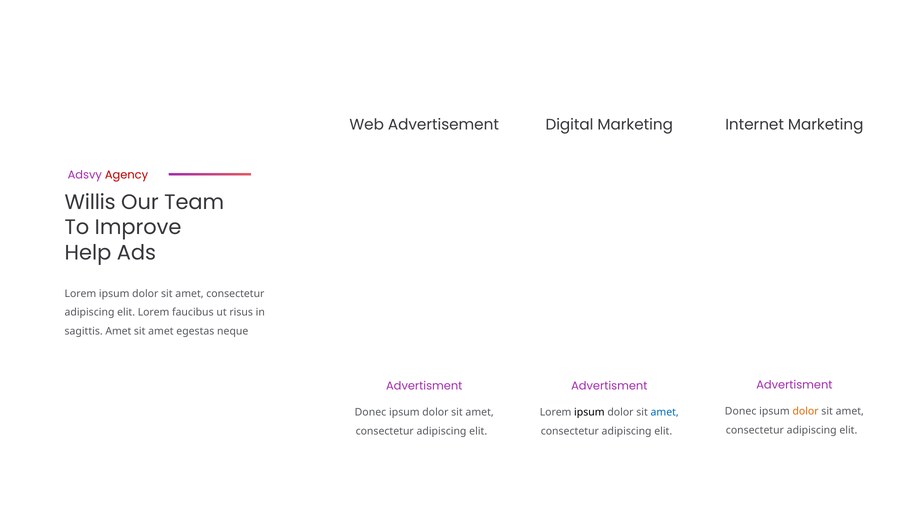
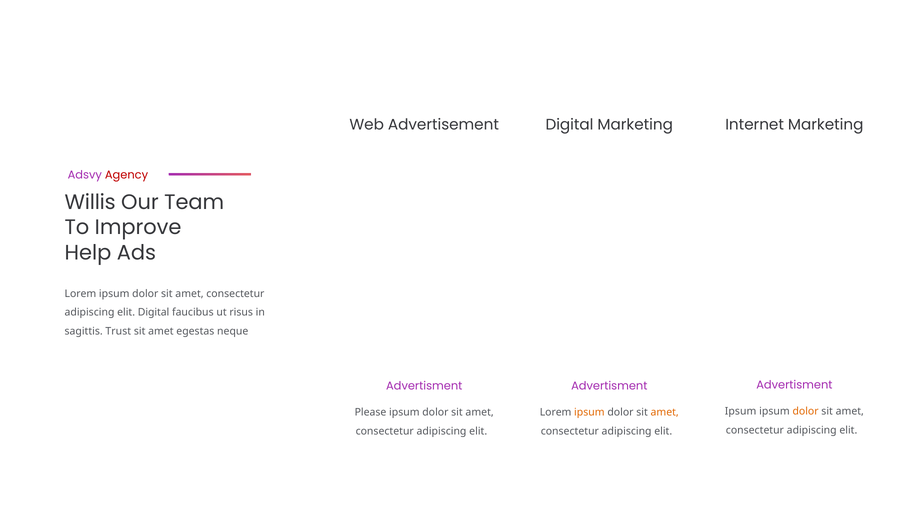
elit Lorem: Lorem -> Digital
sagittis Amet: Amet -> Trust
Donec at (741, 412): Donec -> Ipsum
Donec at (370, 413): Donec -> Please
ipsum at (589, 413) colour: black -> orange
amet at (665, 413) colour: blue -> orange
